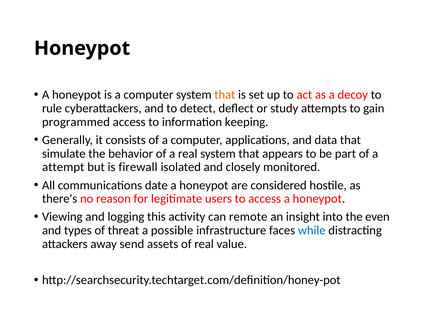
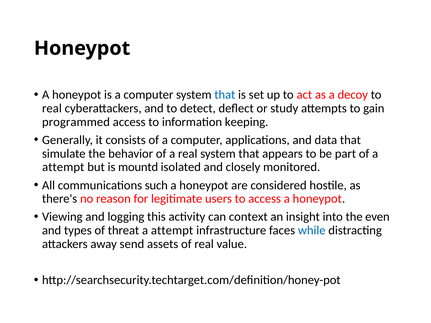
that at (225, 95) colour: orange -> blue
rule at (52, 108): rule -> real
firewall: firewall -> mountd
date: date -> such
remote: remote -> context
threat a possible: possible -> attempt
